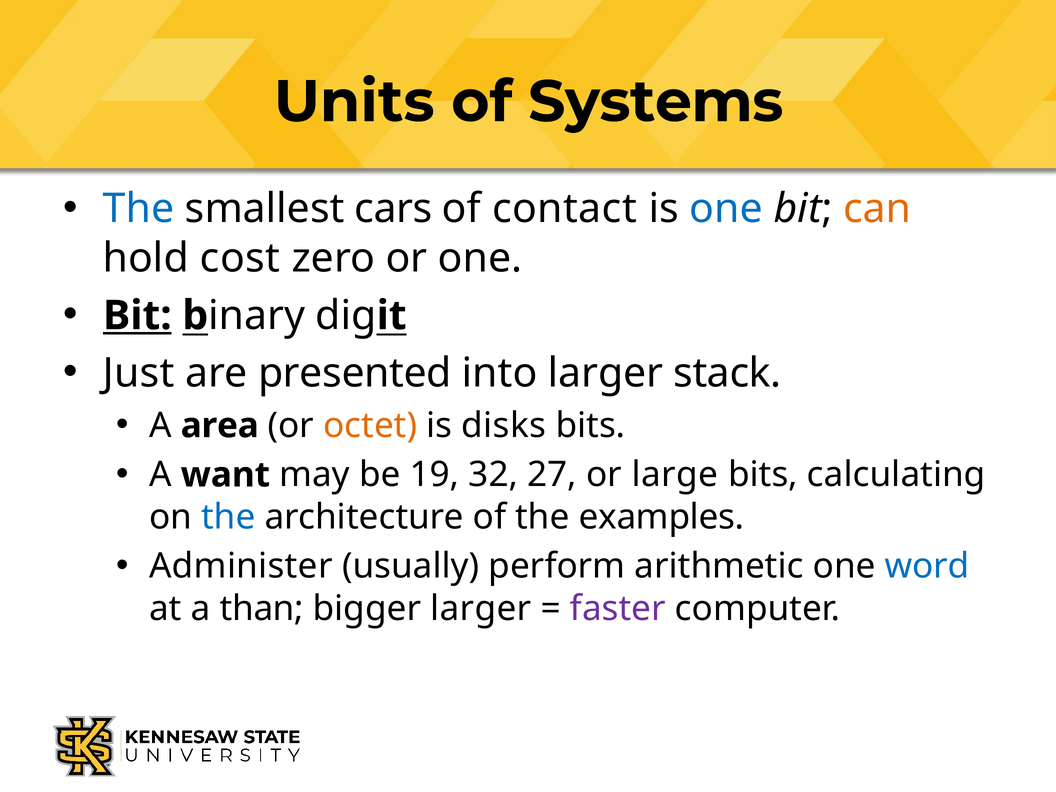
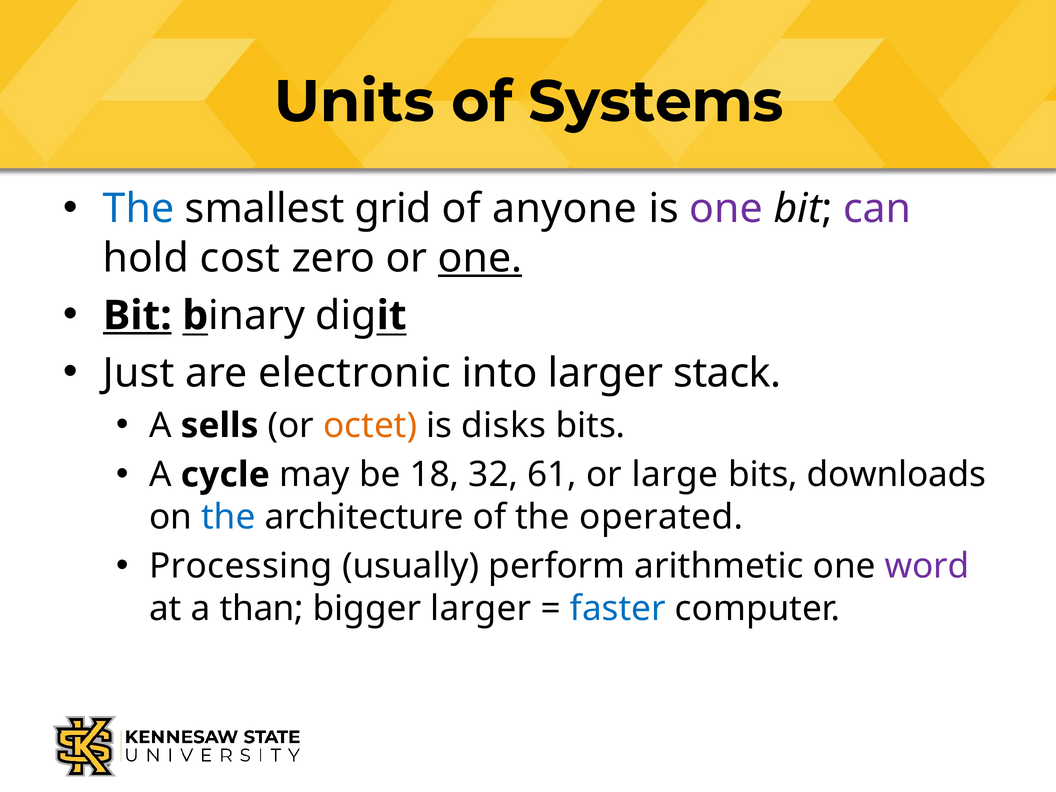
cars: cars -> grid
contact: contact -> anyone
one at (726, 209) colour: blue -> purple
can colour: orange -> purple
one at (480, 258) underline: none -> present
presented: presented -> electronic
area: area -> sells
want: want -> cycle
19: 19 -> 18
27: 27 -> 61
calculating: calculating -> downloads
examples: examples -> operated
Administer: Administer -> Processing
word colour: blue -> purple
faster colour: purple -> blue
